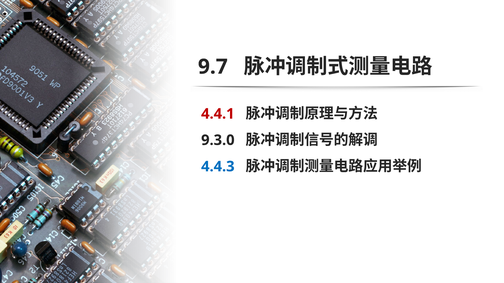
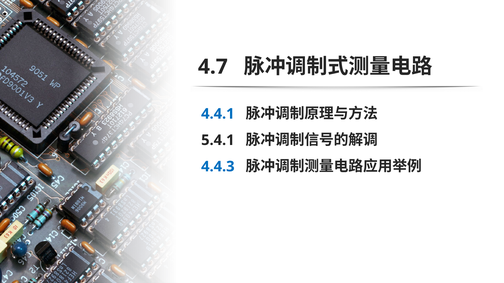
9.7: 9.7 -> 4.7
4.4.1 colour: red -> blue
9.3.0: 9.3.0 -> 5.4.1
